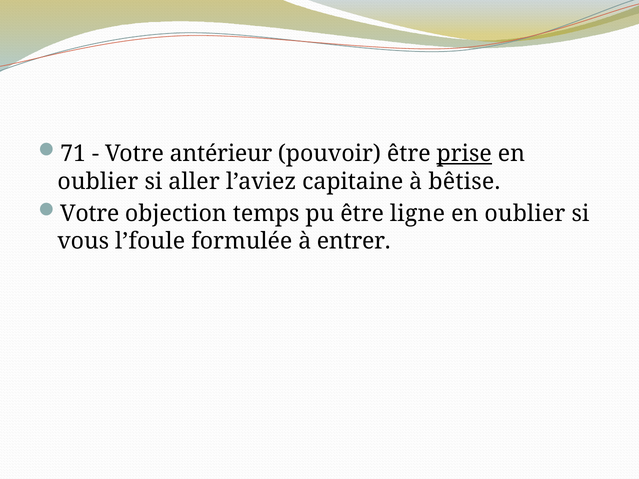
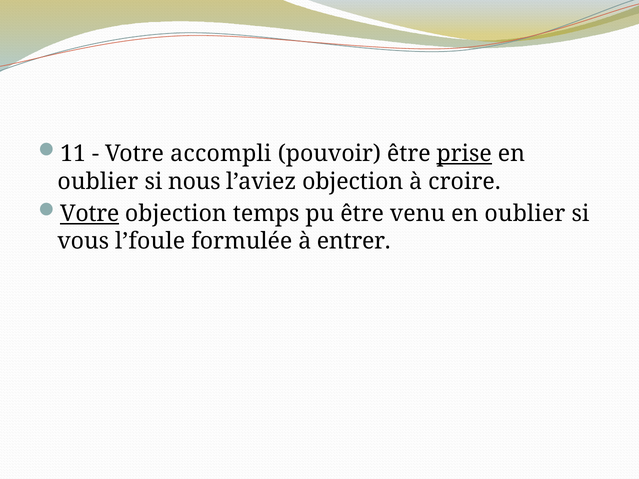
71: 71 -> 11
antérieur: antérieur -> accompli
aller: aller -> nous
l’aviez capitaine: capitaine -> objection
bêtise: bêtise -> croire
Votre at (90, 214) underline: none -> present
ligne: ligne -> venu
